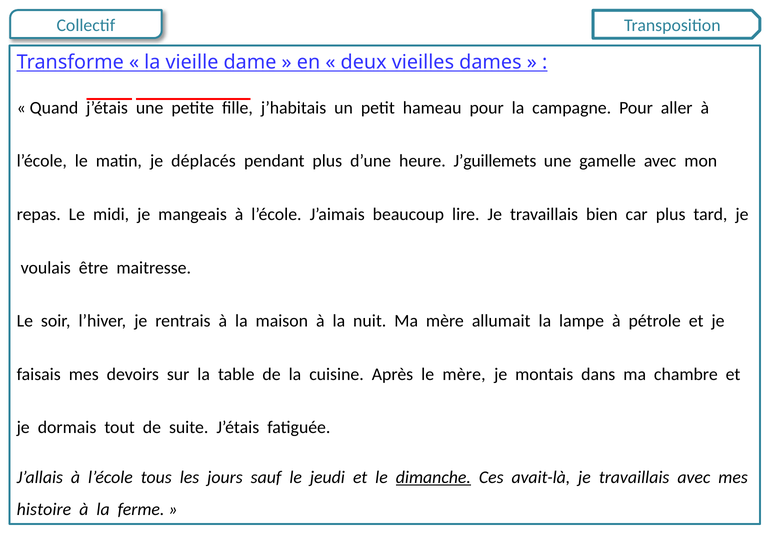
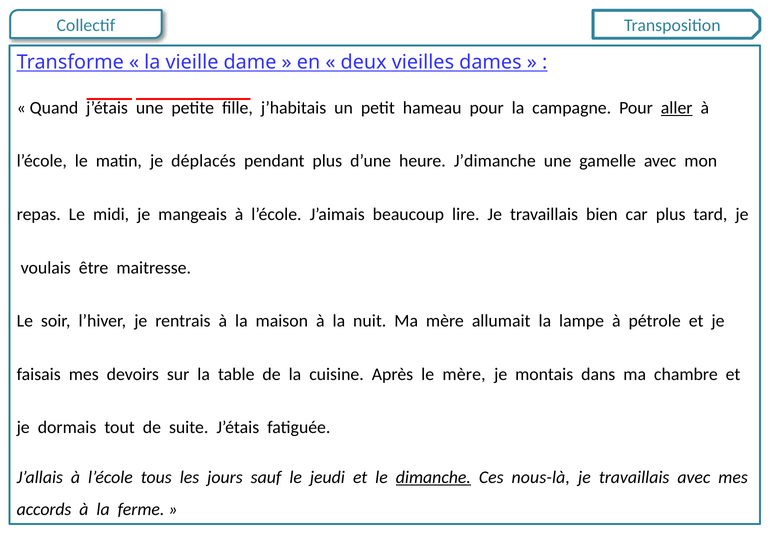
aller underline: none -> present
J’guillemets: J’guillemets -> J’dimanche
avait-là: avait-là -> nous-là
histoire: histoire -> accords
